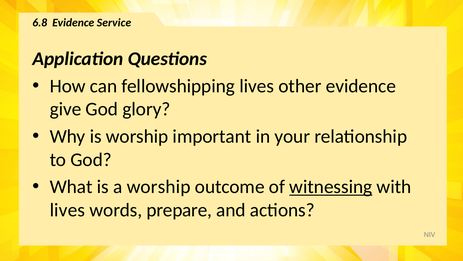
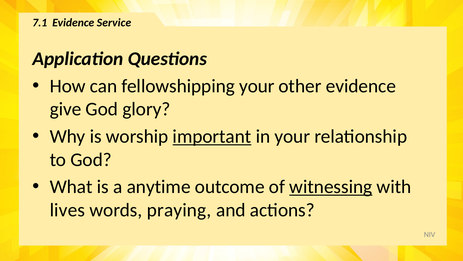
6.8: 6.8 -> 7.1
fellowshipping lives: lives -> your
important underline: none -> present
a worship: worship -> anytime
prepare: prepare -> praying
